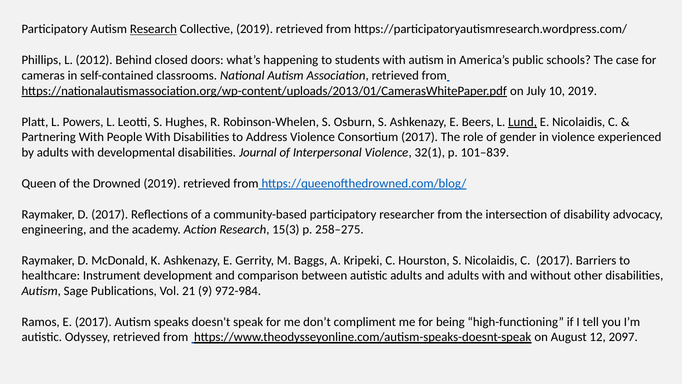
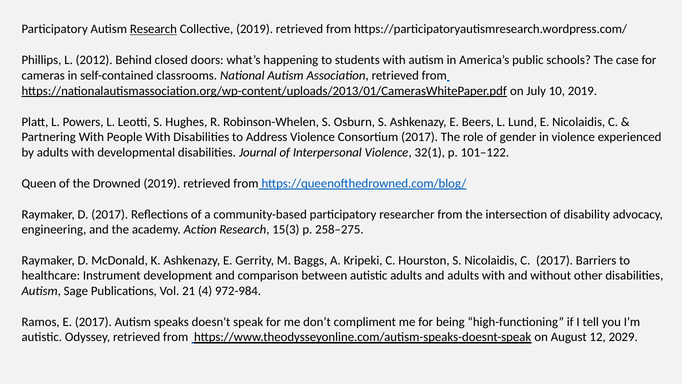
Lund underline: present -> none
101–839: 101–839 -> 101–122
9: 9 -> 4
2097: 2097 -> 2029
